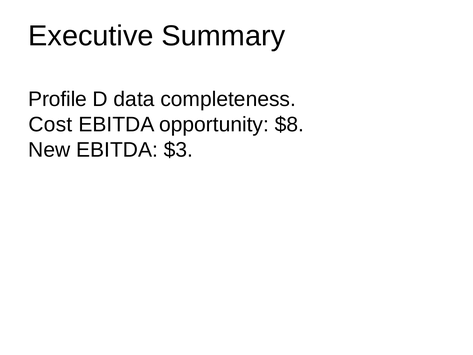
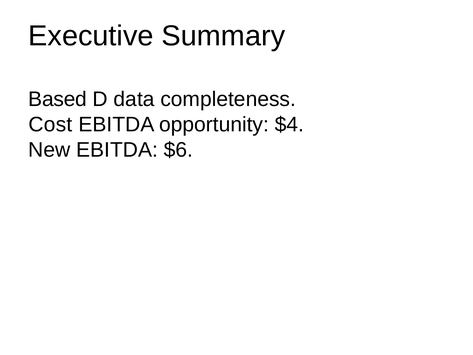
Profile: Profile -> Based
$8: $8 -> $4
$3: $3 -> $6
